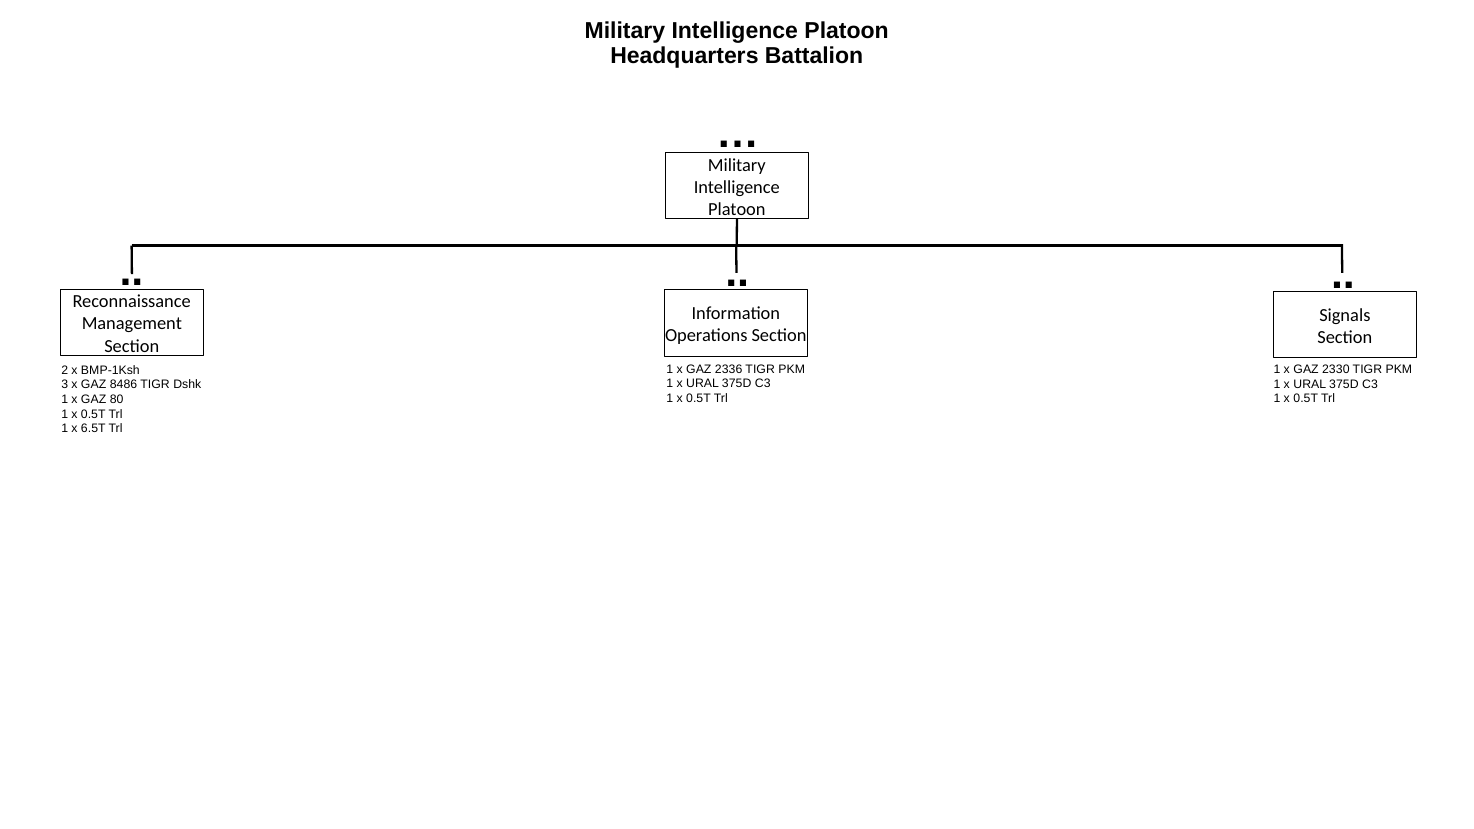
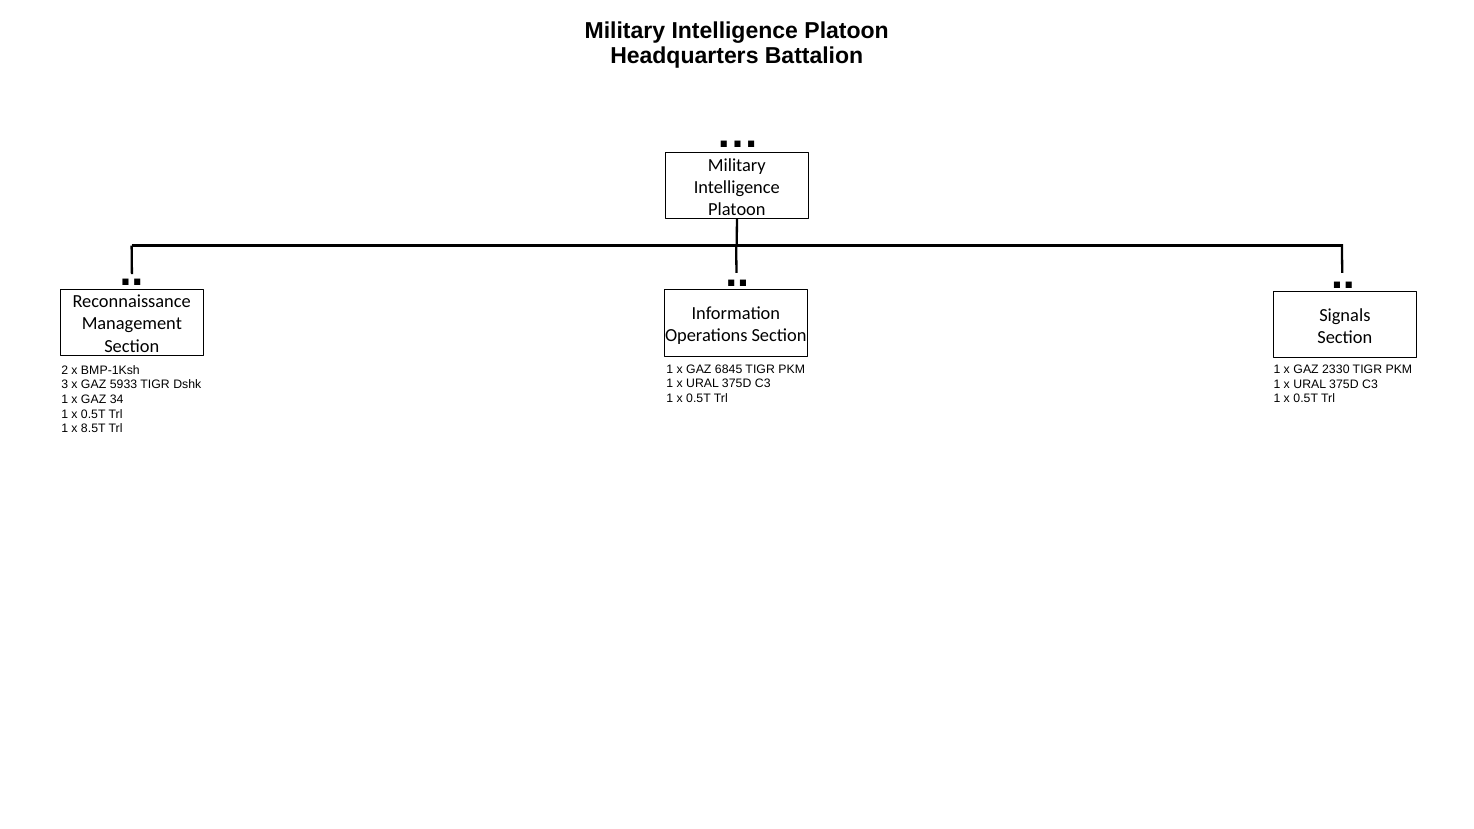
2336: 2336 -> 6845
8486: 8486 -> 5933
80: 80 -> 34
6.5T: 6.5T -> 8.5T
